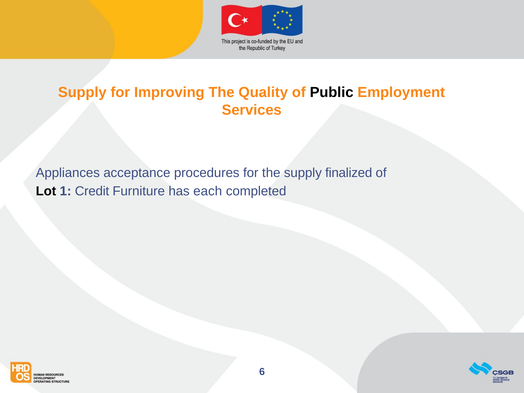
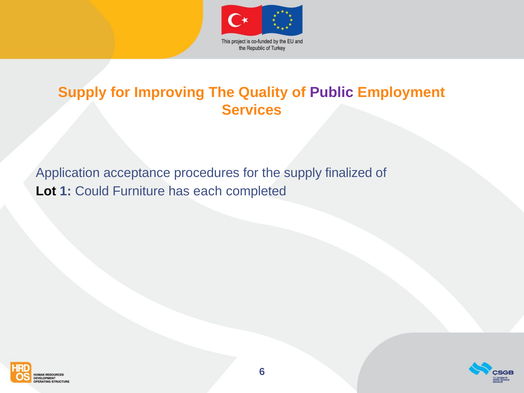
Public colour: black -> purple
Appliances: Appliances -> Application
Credit: Credit -> Could
